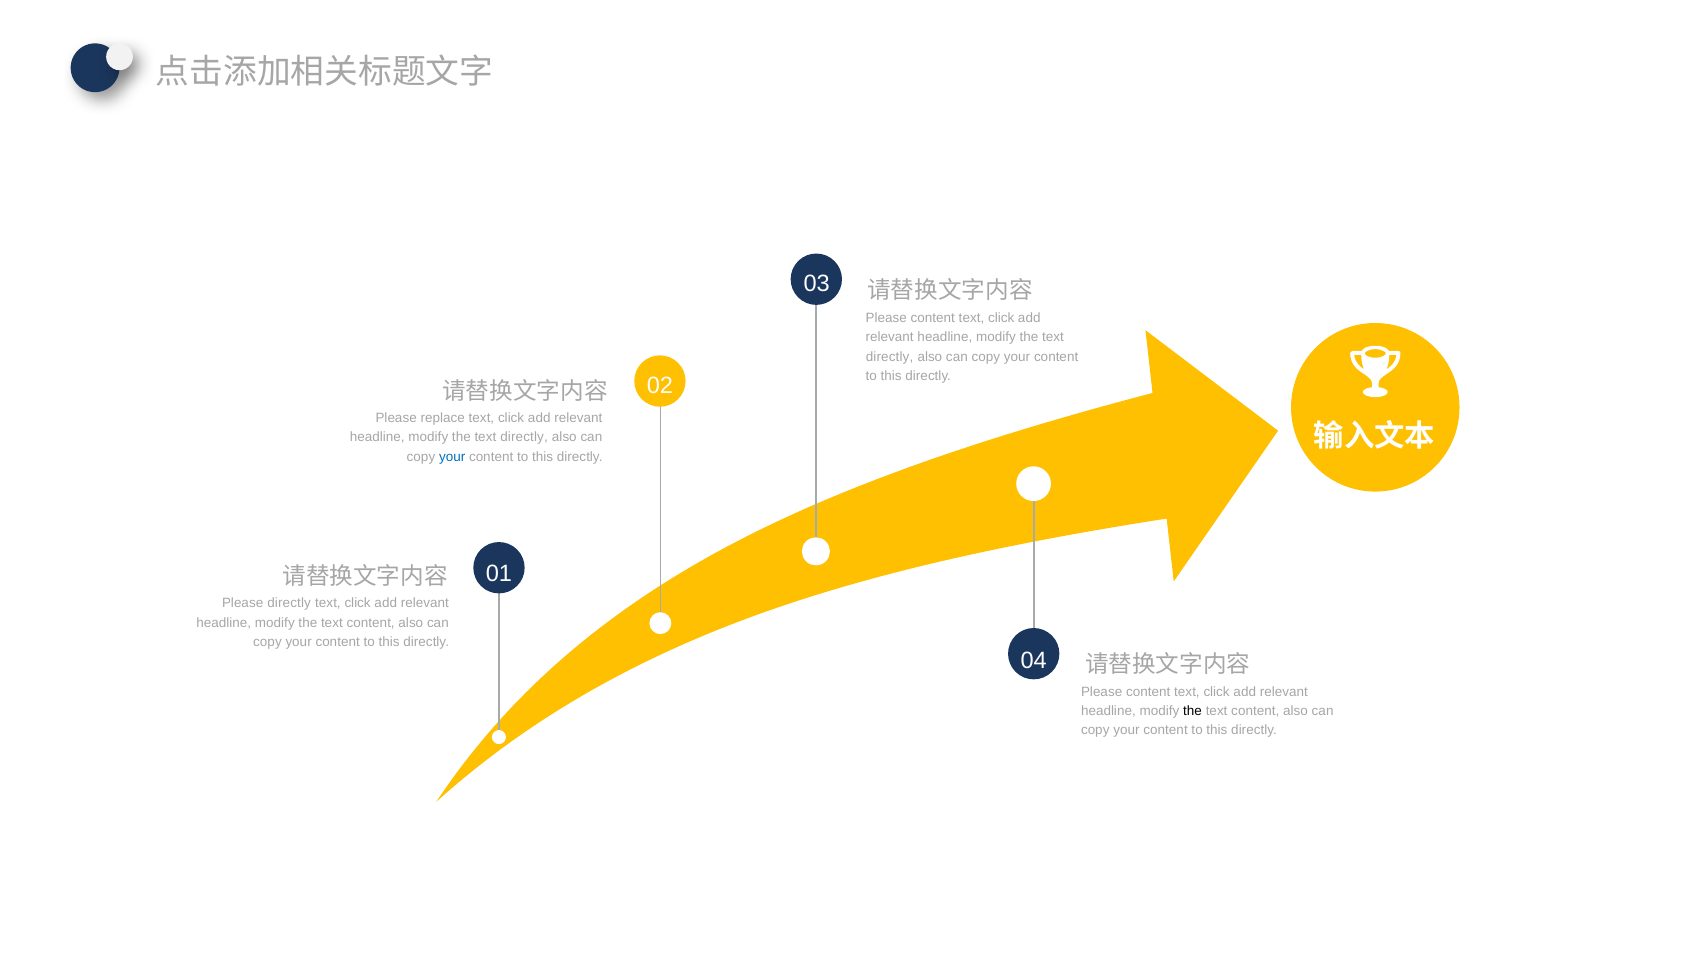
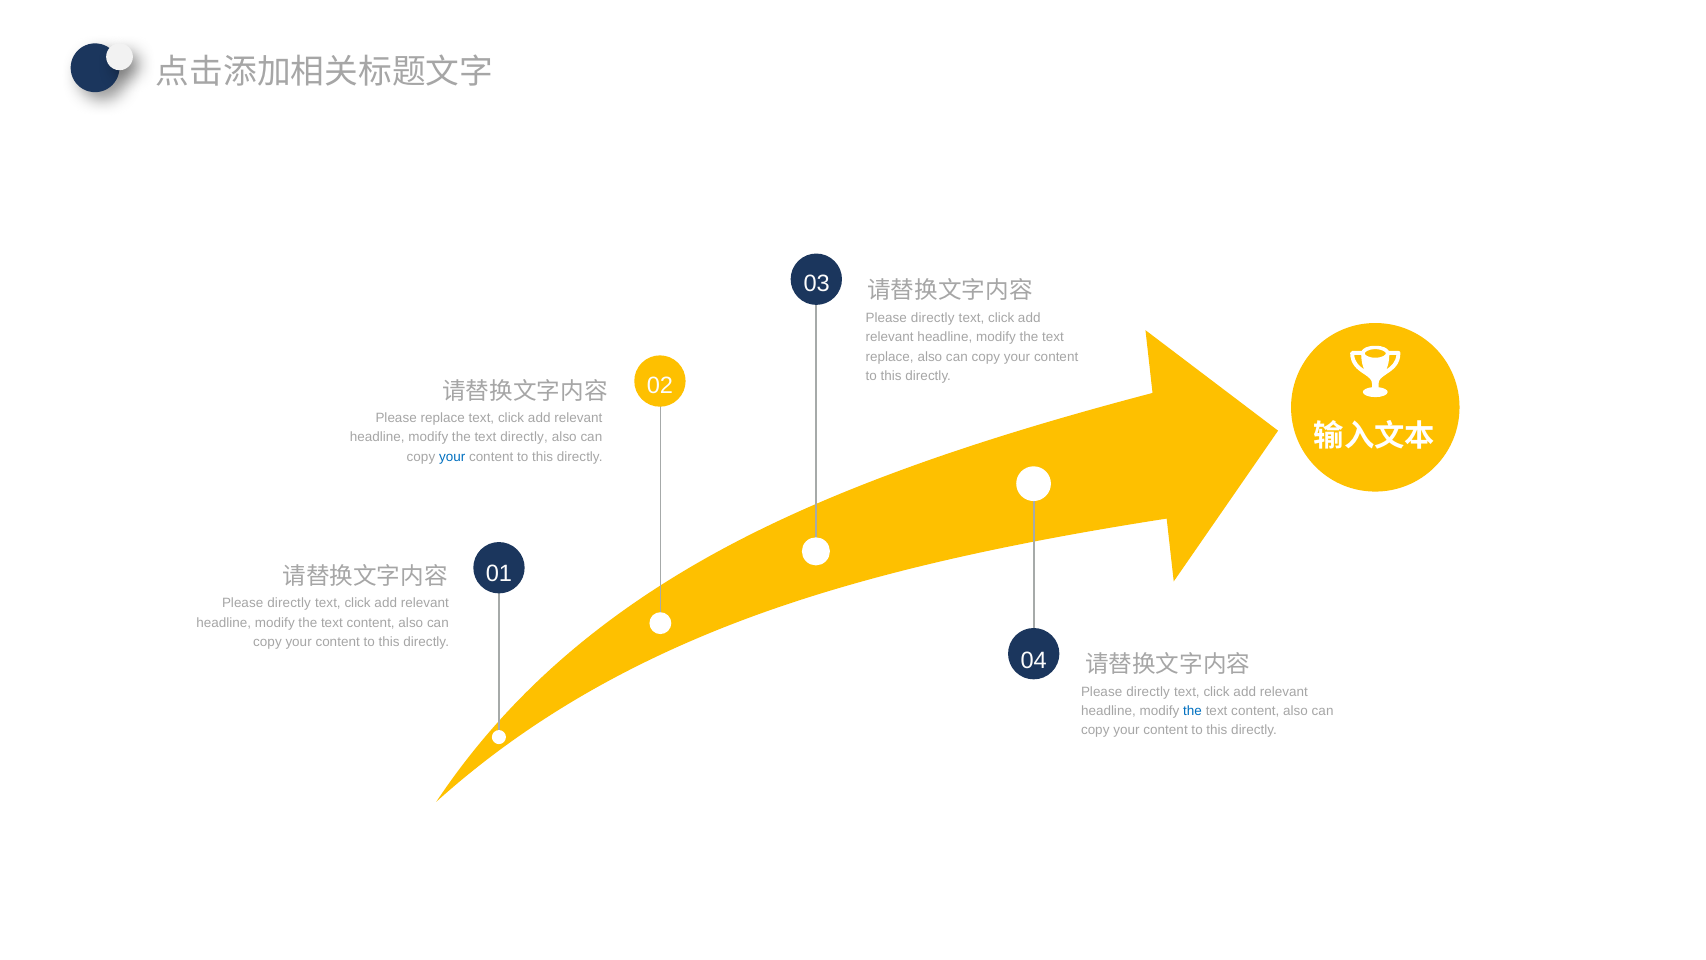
content at (933, 318): content -> directly
directly at (890, 357): directly -> replace
content at (1148, 691): content -> directly
the at (1193, 711) colour: black -> blue
